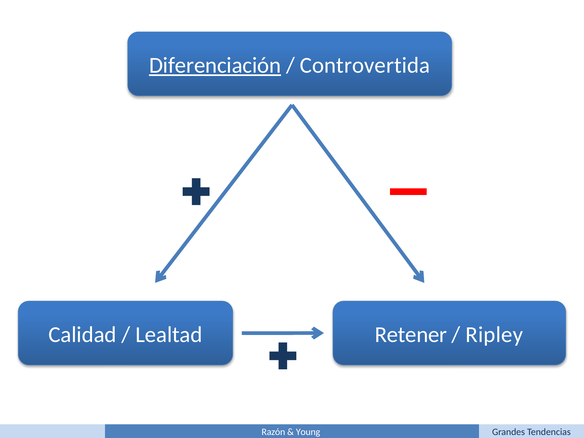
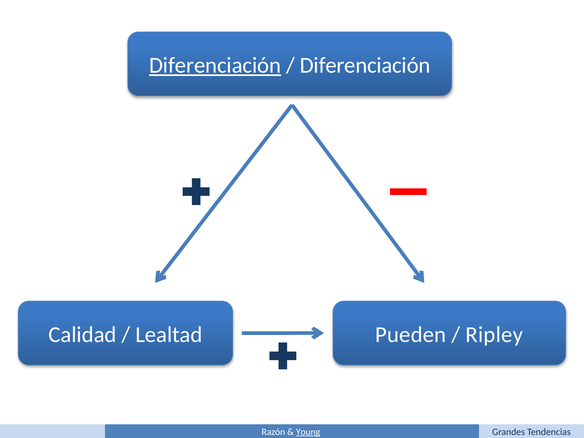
Controvertida at (365, 65): Controvertida -> Diferenciación
Retener: Retener -> Pueden
Young underline: none -> present
